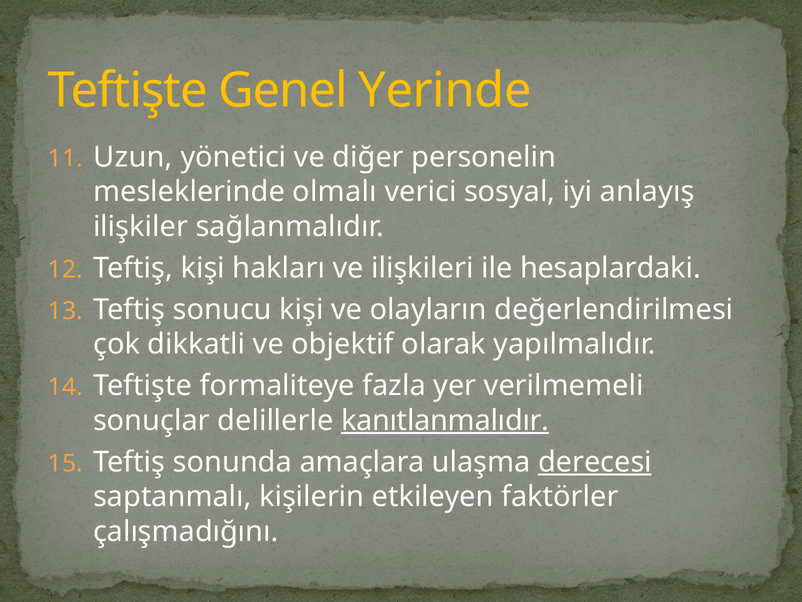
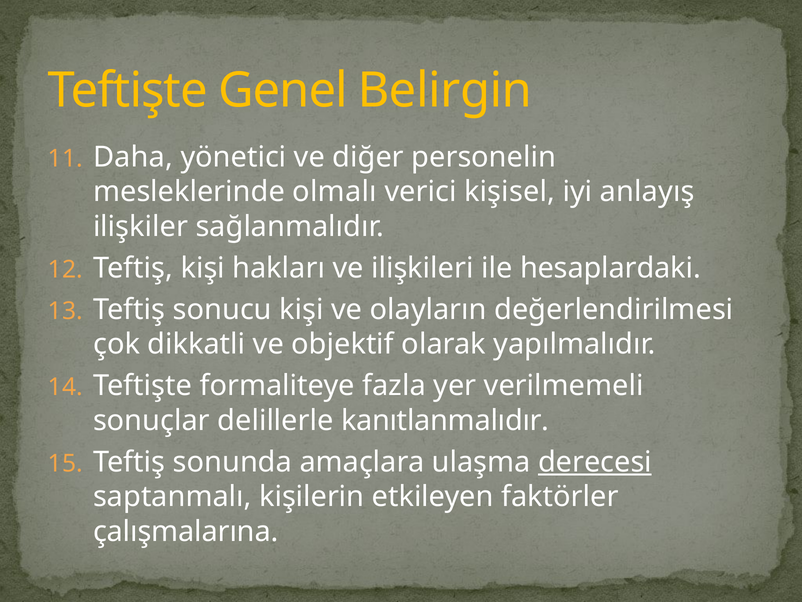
Yerinde: Yerinde -> Belirgin
Uzun: Uzun -> Daha
sosyal: sosyal -> kişisel
kanıtlanmalıdır underline: present -> none
çalışmadığını: çalışmadığını -> çalışmalarına
